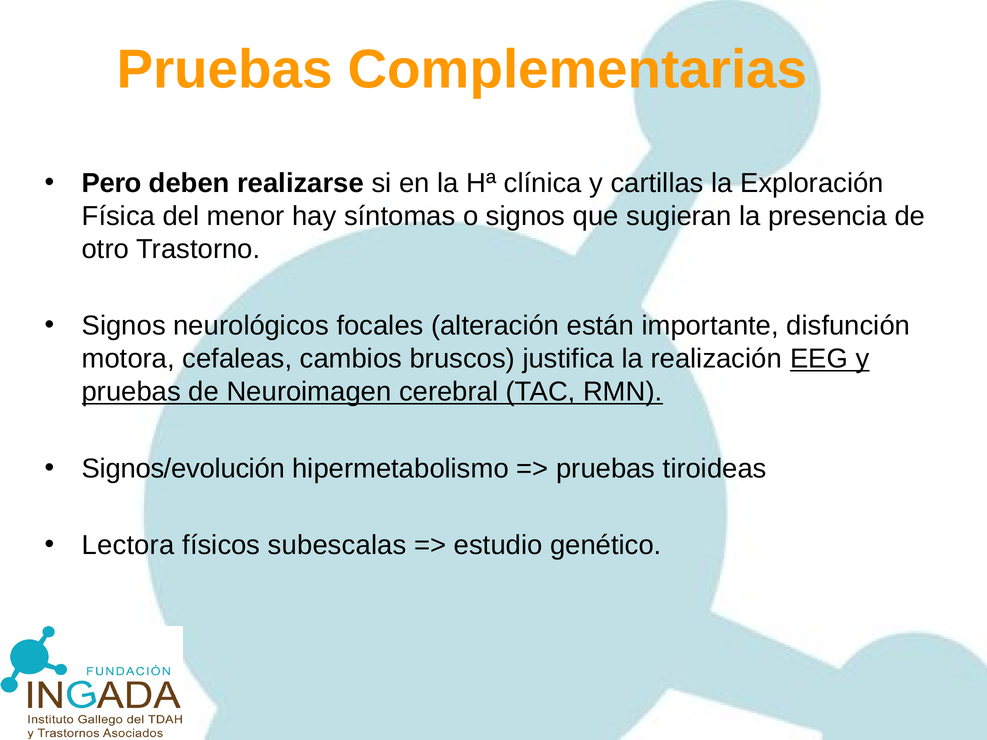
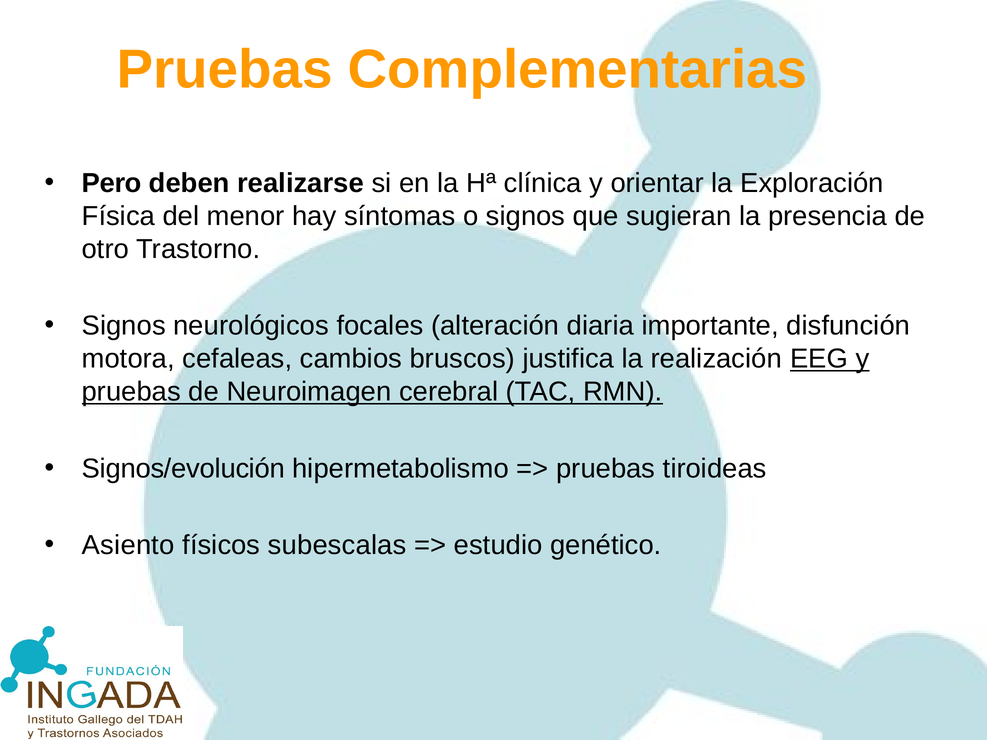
cartillas: cartillas -> orientar
están: están -> diaria
Lectora: Lectora -> Asiento
